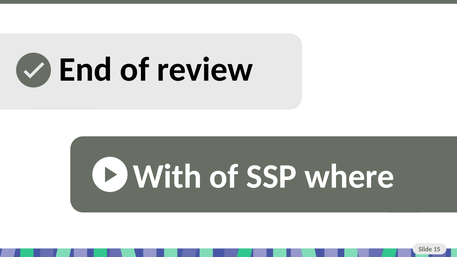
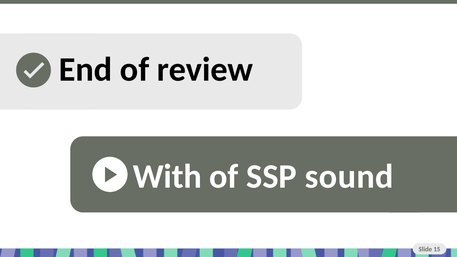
where: where -> sound
